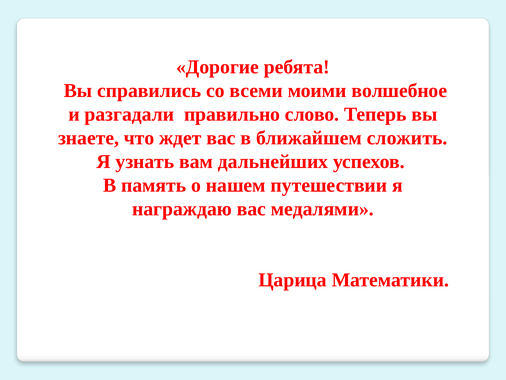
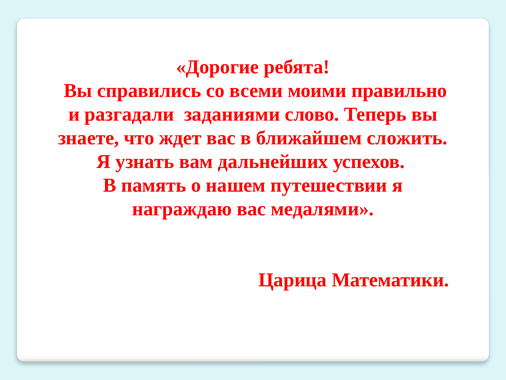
волшебное: волшебное -> правильно
правильно: правильно -> заданиями
